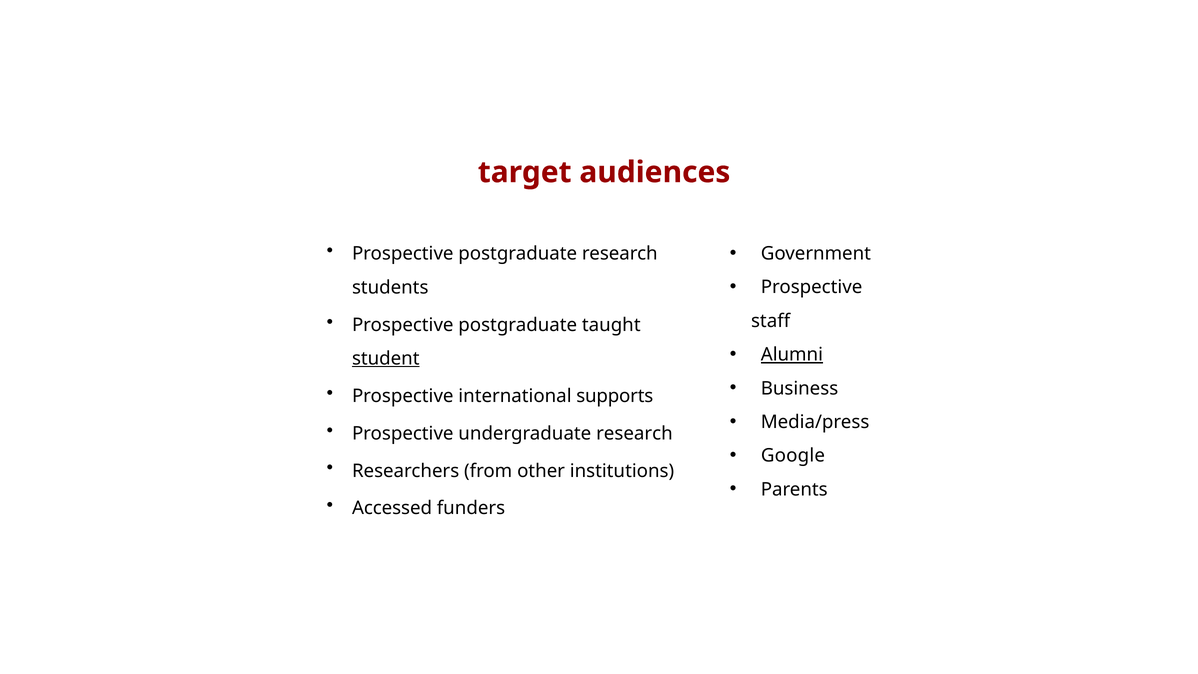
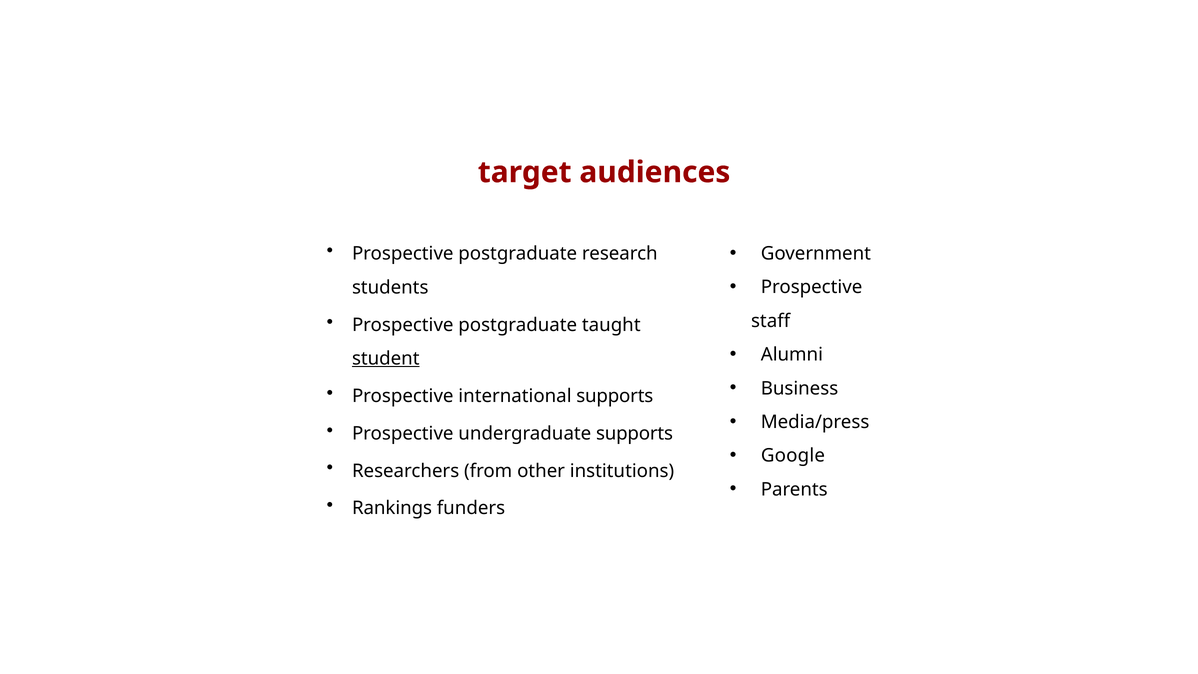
Alumni underline: present -> none
undergraduate research: research -> supports
Accessed: Accessed -> Rankings
